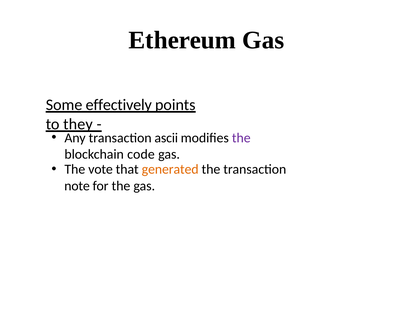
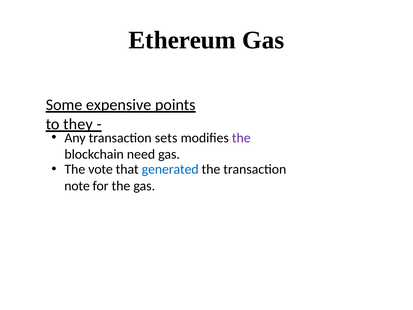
effectively: effectively -> expensive
ascii: ascii -> sets
code: code -> need
generated colour: orange -> blue
